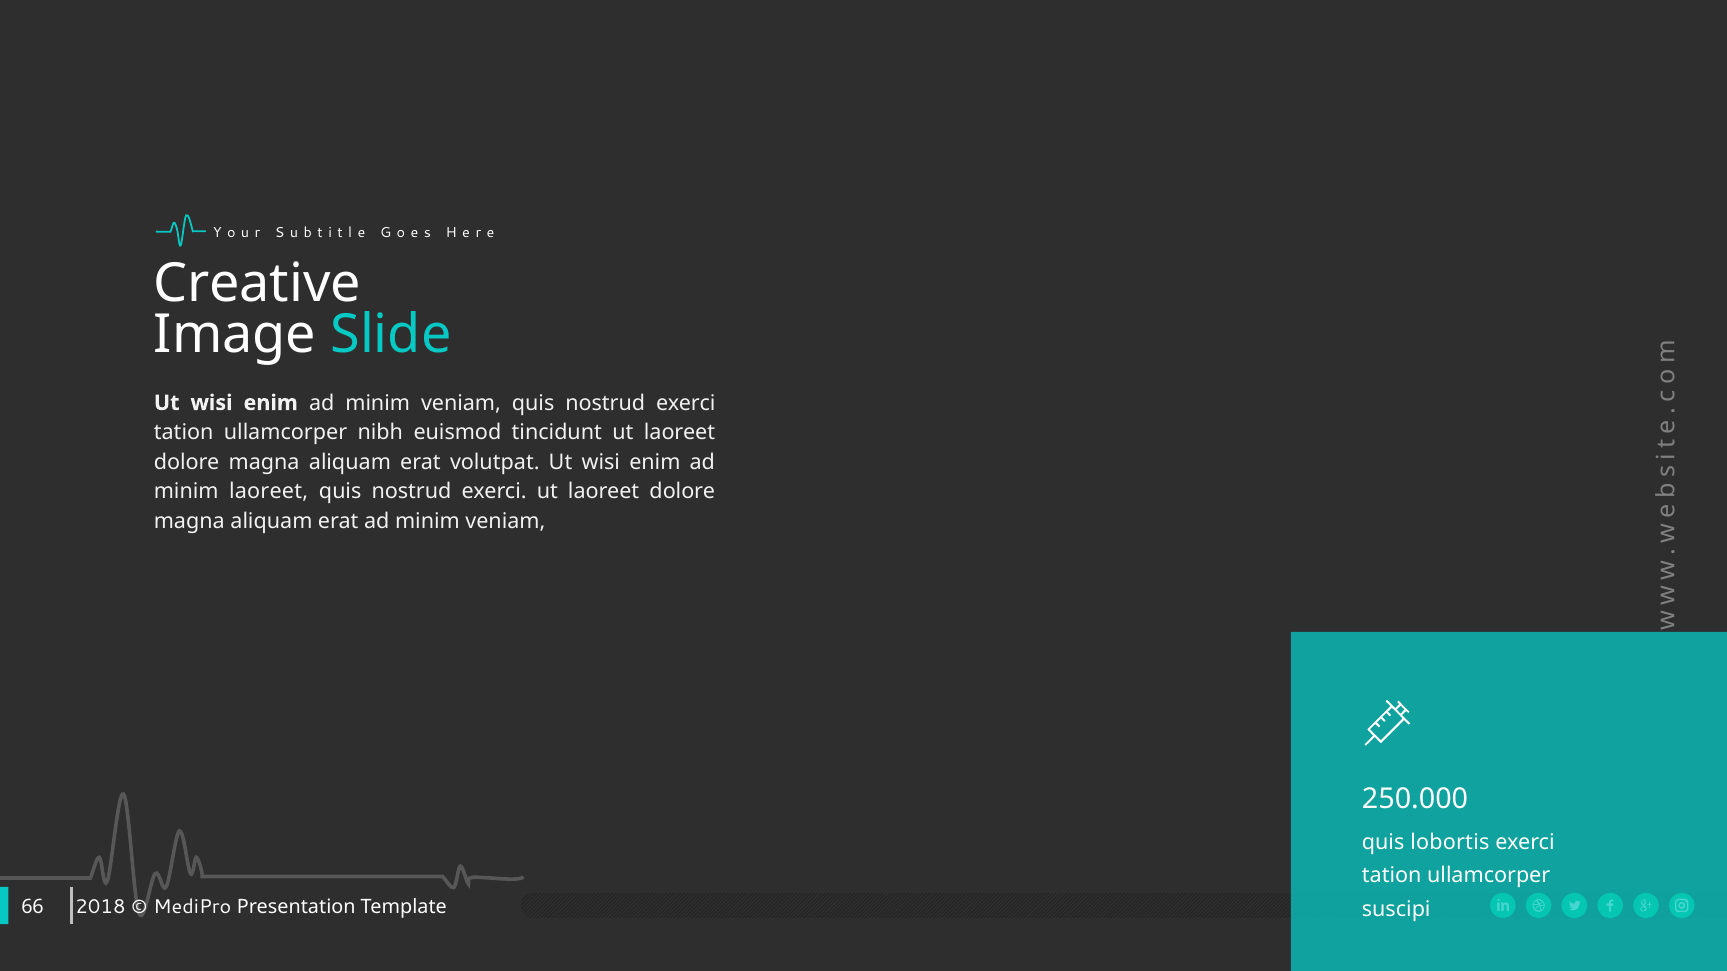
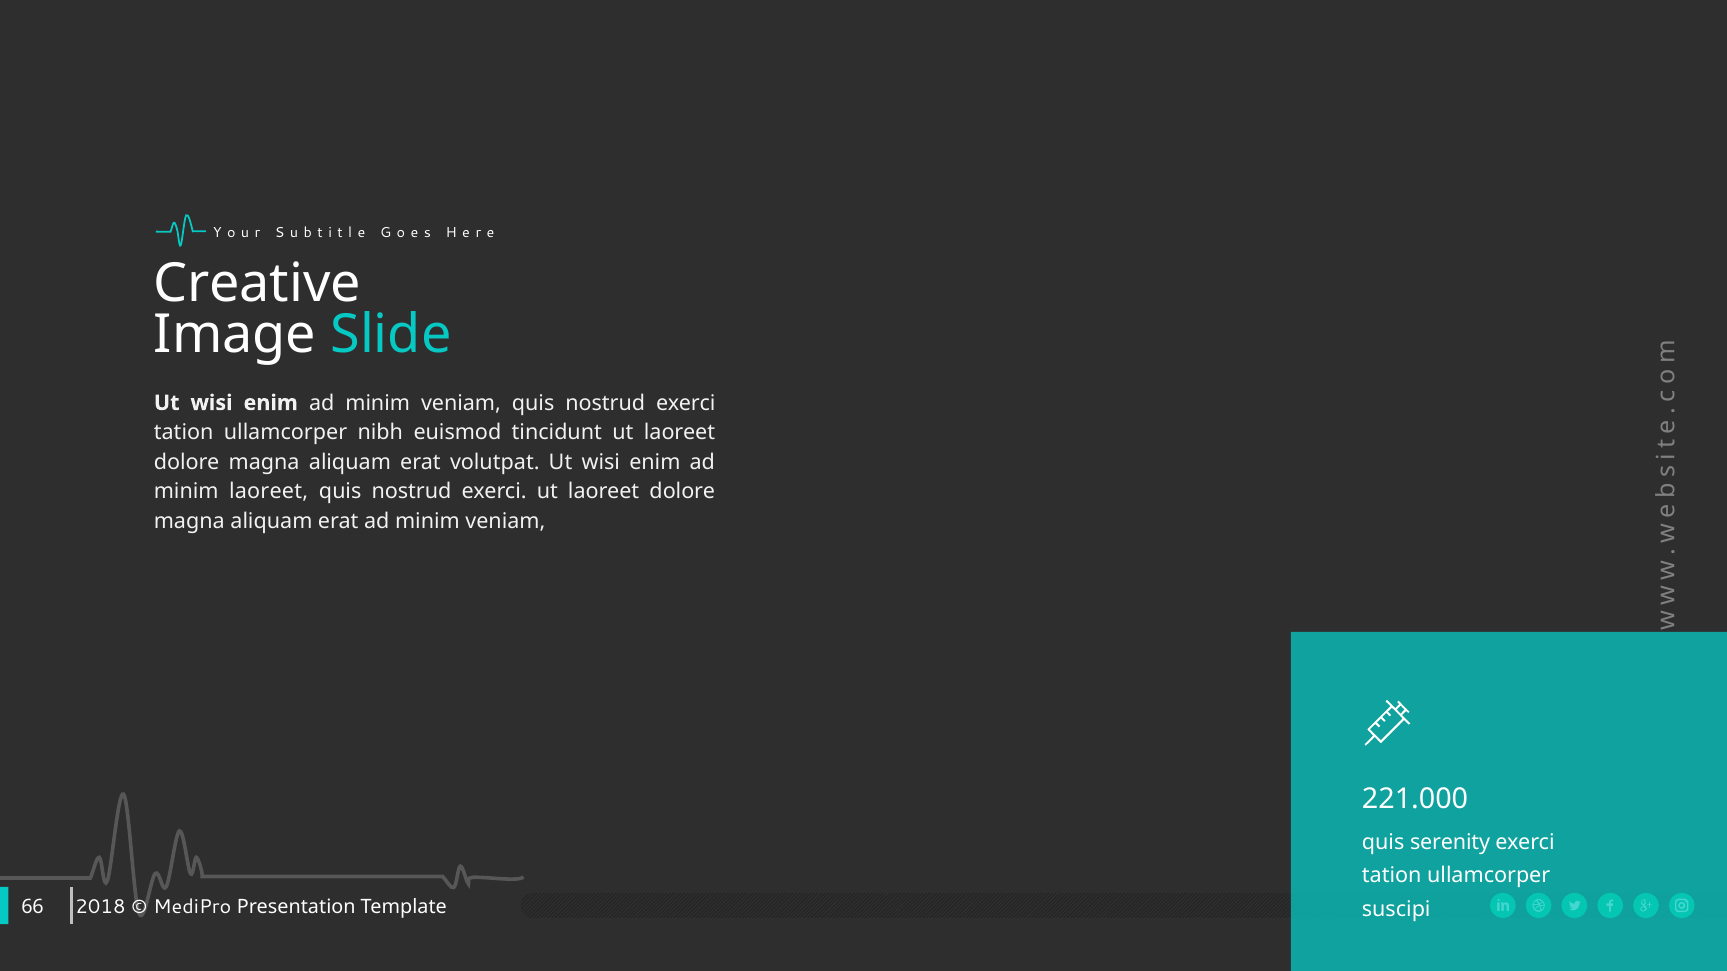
250.000: 250.000 -> 221.000
lobortis: lobortis -> serenity
